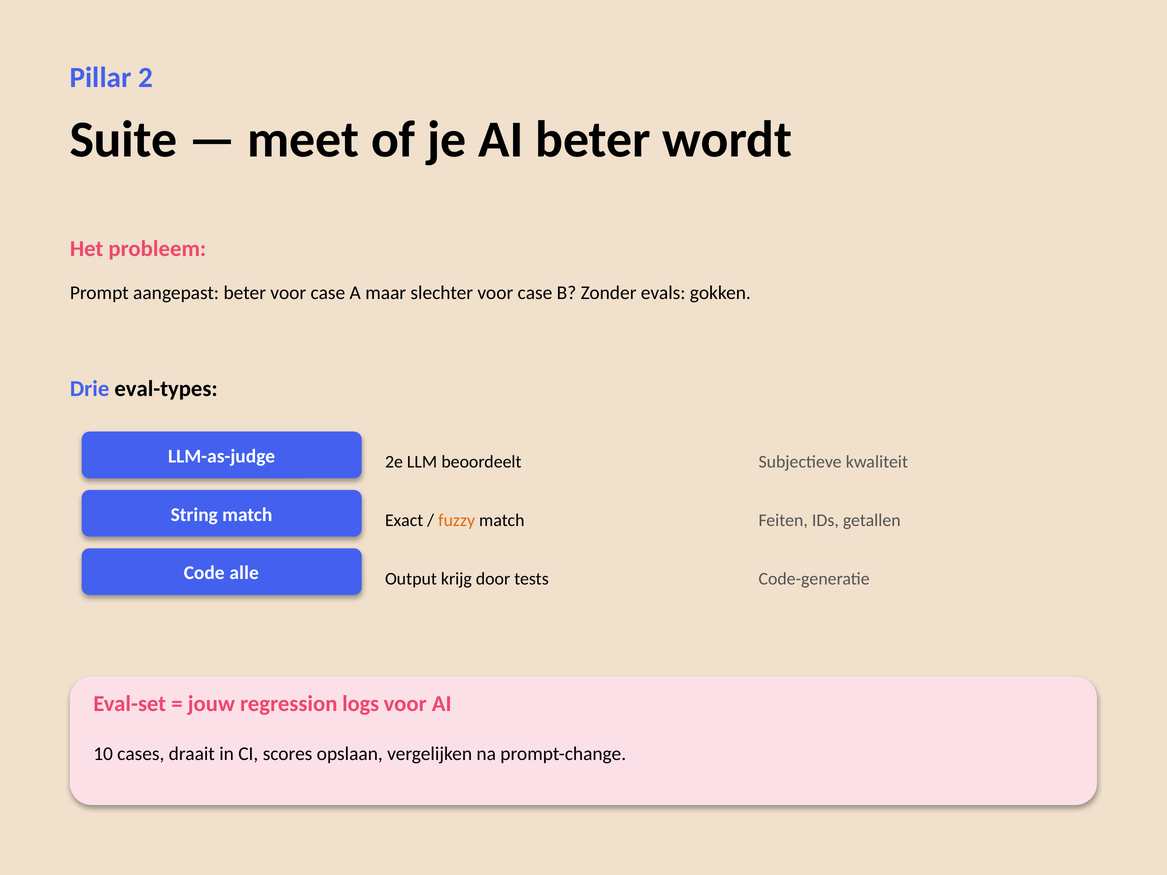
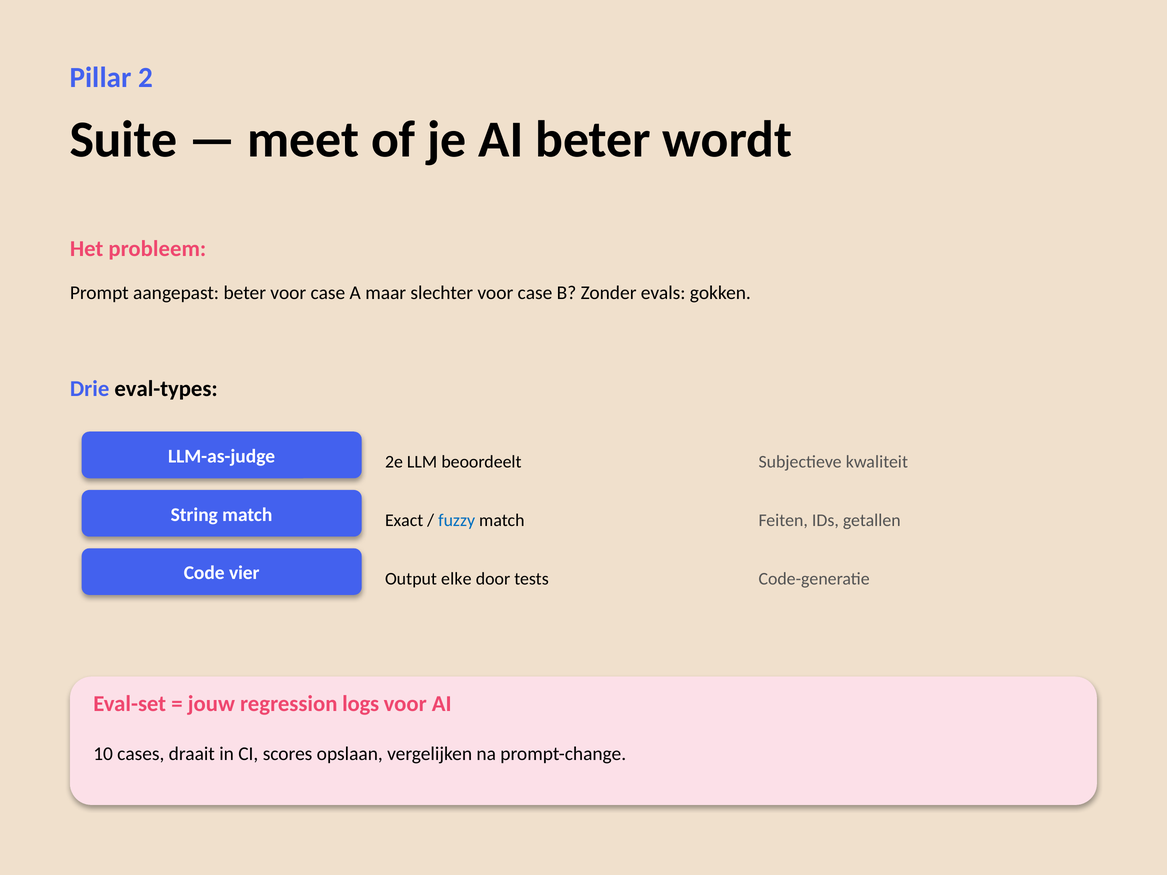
fuzzy colour: orange -> blue
alle: alle -> vier
krijg: krijg -> elke
